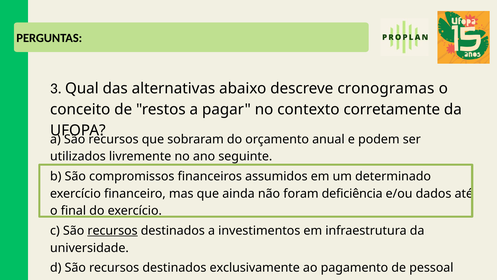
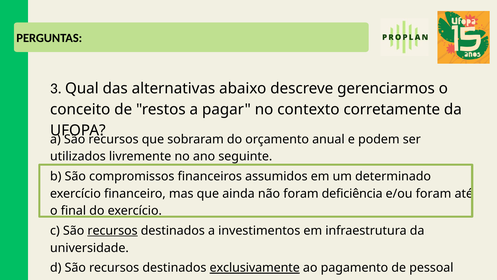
cronogramas: cronogramas -> gerenciarmos
e/ou dados: dados -> foram
exclusivamente underline: none -> present
